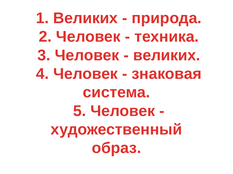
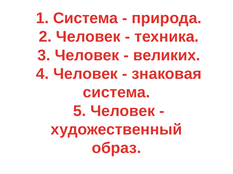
1 Великих: Великих -> Система
